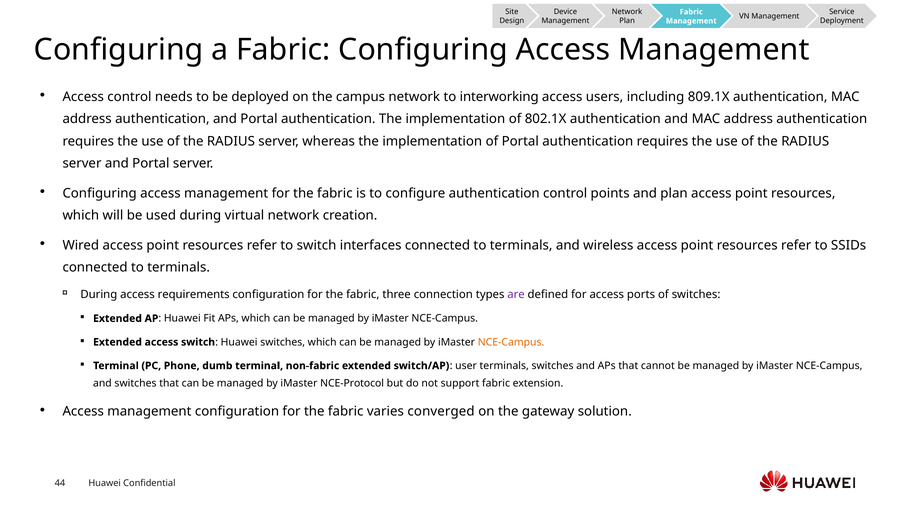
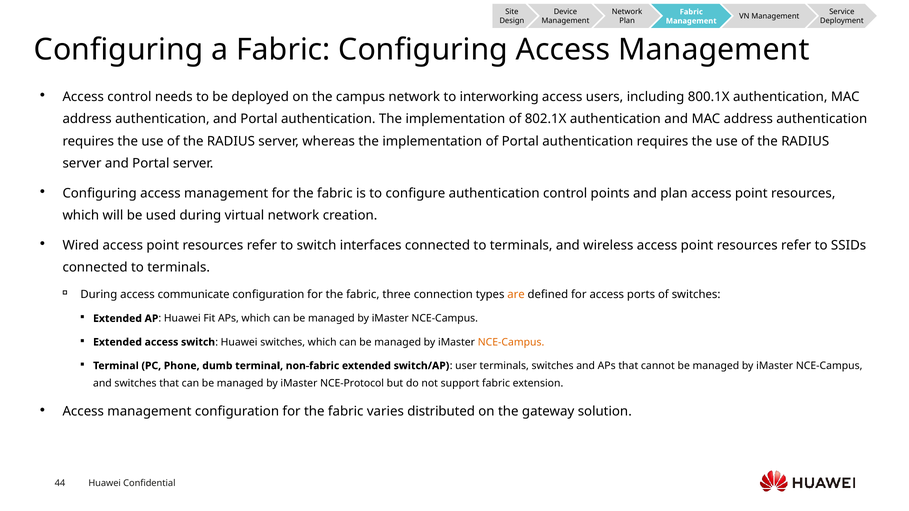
809.1X: 809.1X -> 800.1X
requirements: requirements -> communicate
are colour: purple -> orange
converged: converged -> distributed
